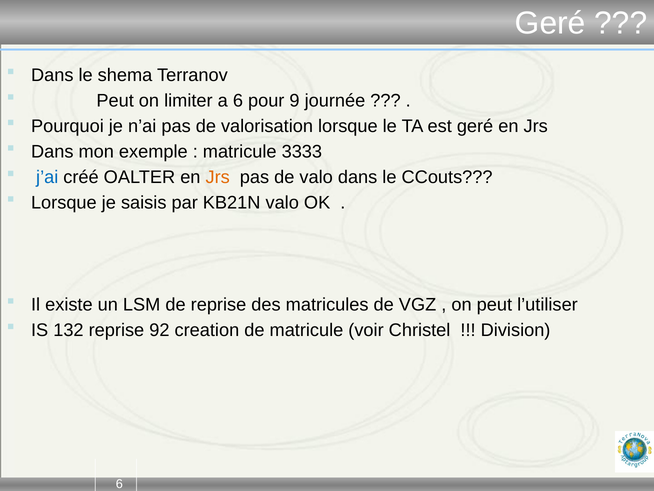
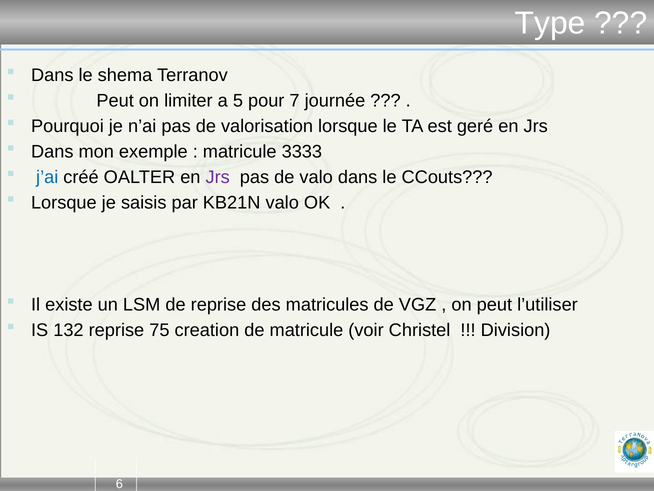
Geré at (550, 23): Geré -> Type
a 6: 6 -> 5
9: 9 -> 7
Jrs at (218, 177) colour: orange -> purple
92: 92 -> 75
